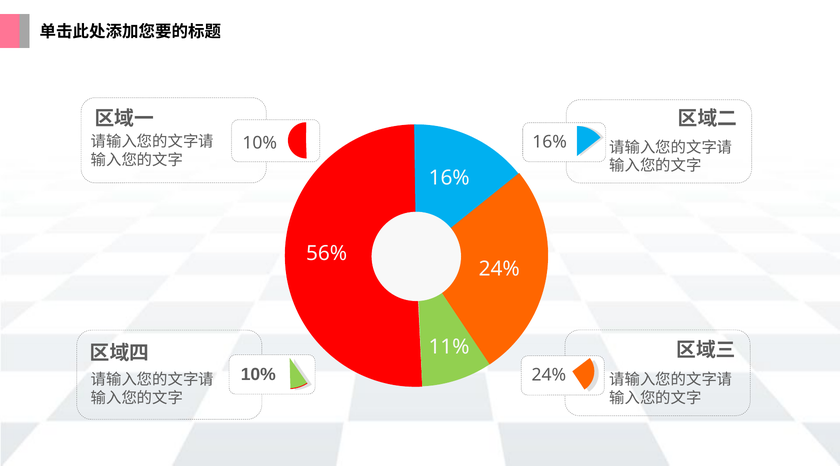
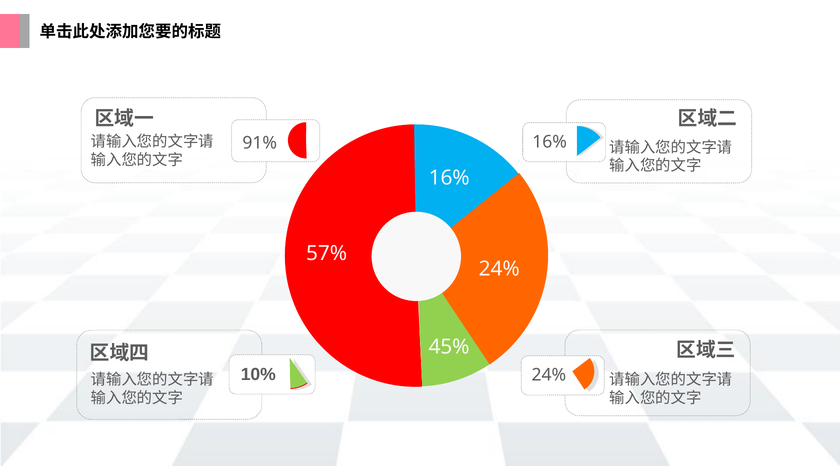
10% at (260, 143): 10% -> 91%
56%: 56% -> 57%
11%: 11% -> 45%
